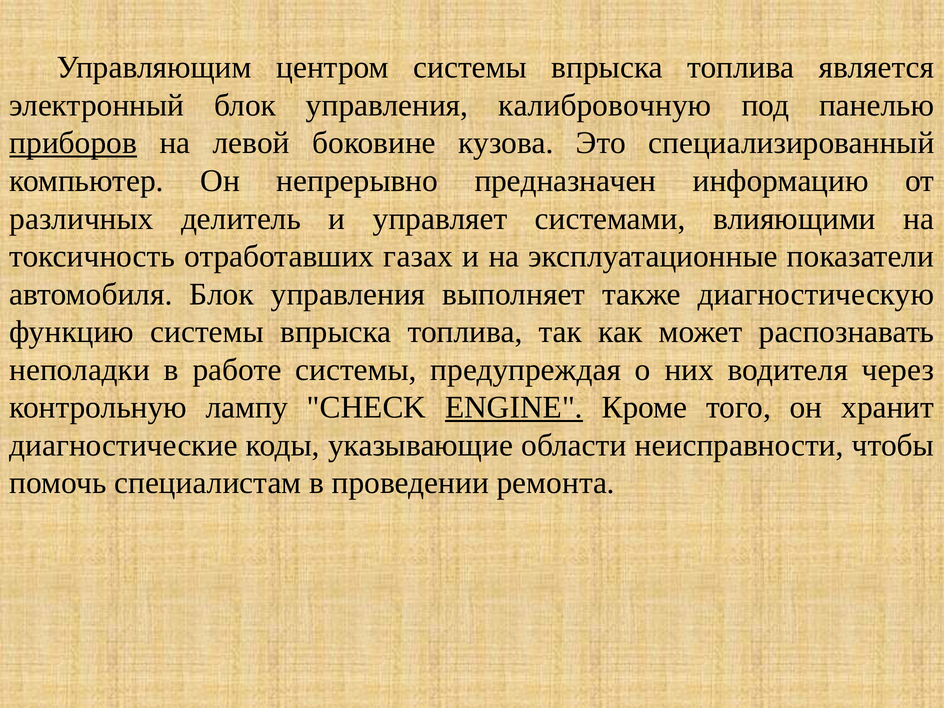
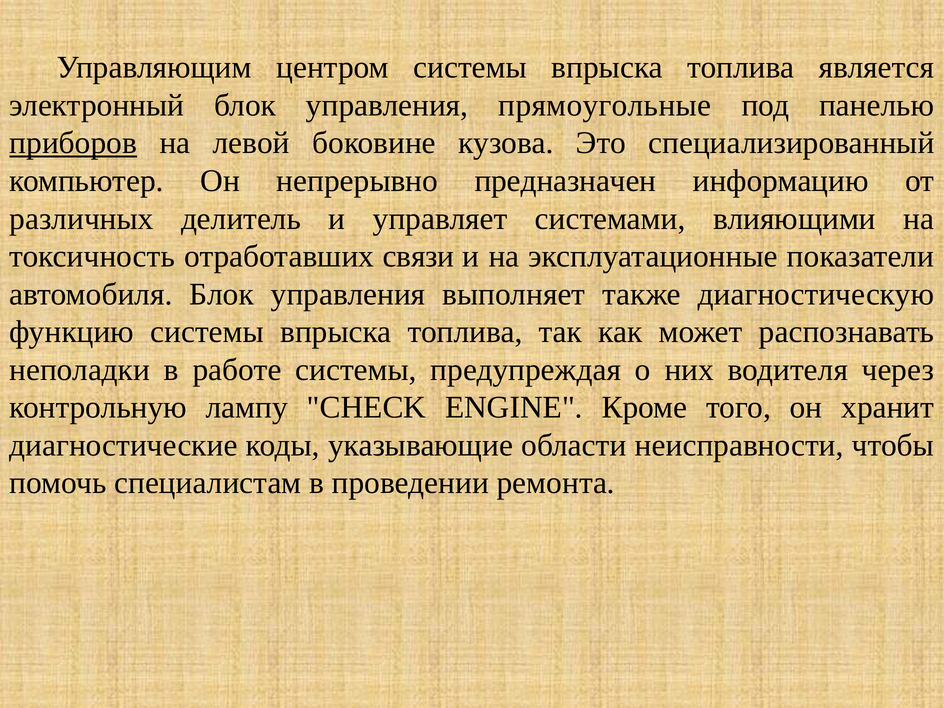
калибровочную: калибровочную -> прямоугольные
газах: газах -> связи
ENGINE underline: present -> none
